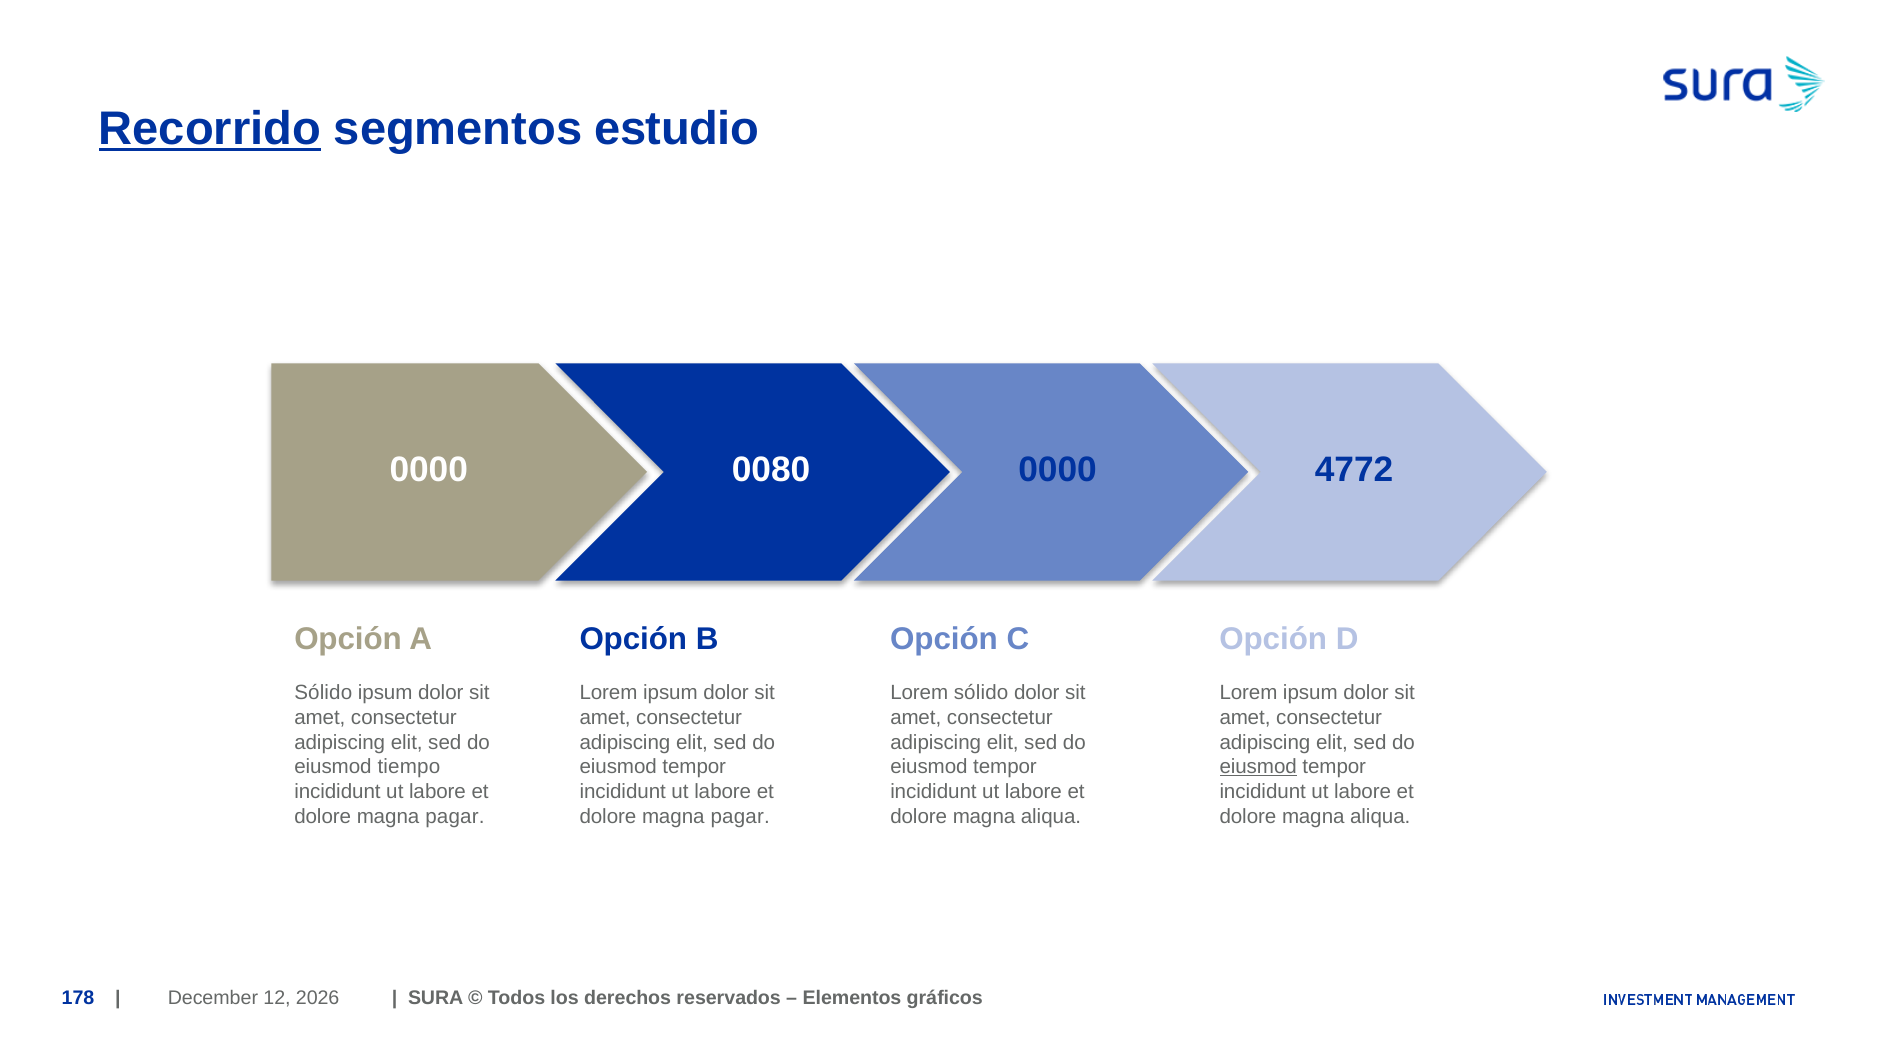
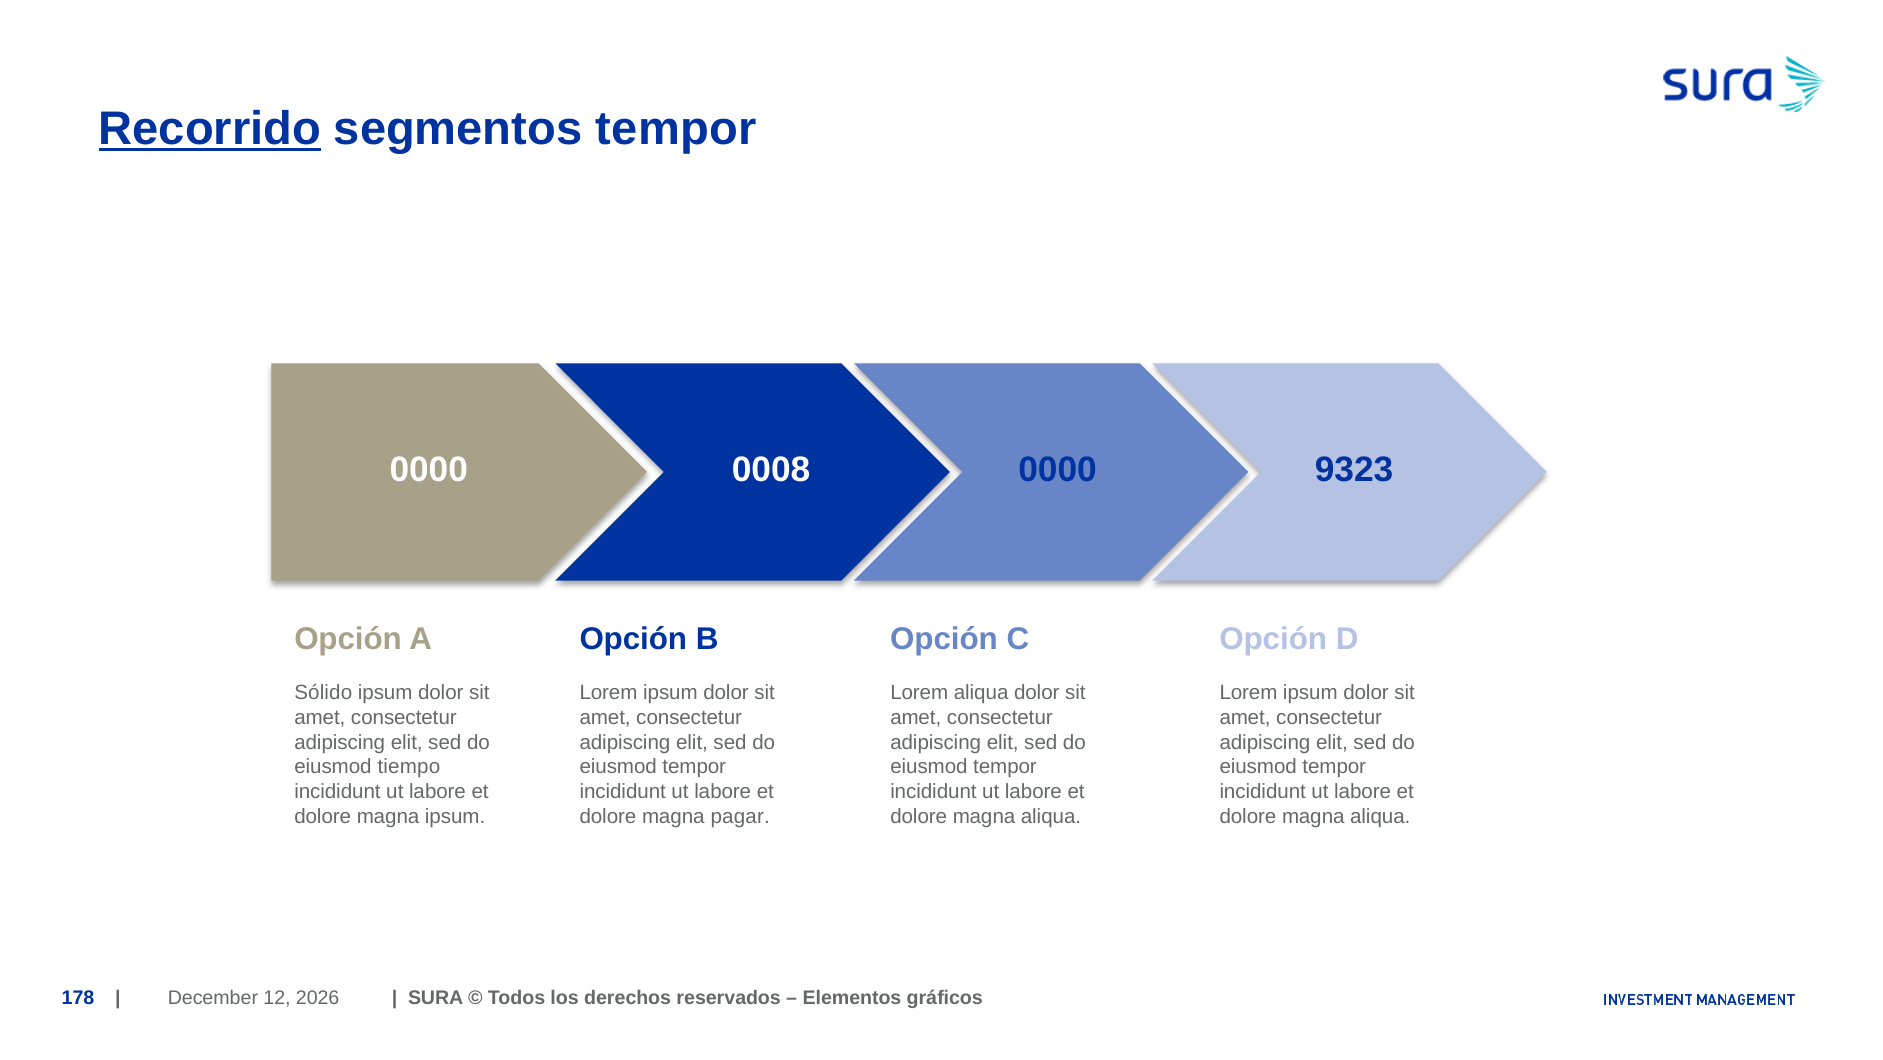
segmentos estudio: estudio -> tempor
0080: 0080 -> 0008
4772: 4772 -> 9323
Lorem sólido: sólido -> aliqua
eiusmod at (1258, 767) underline: present -> none
pagar at (455, 816): pagar -> ipsum
